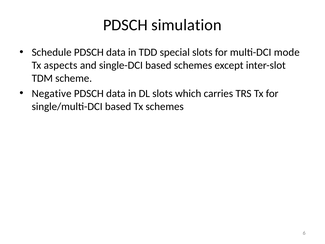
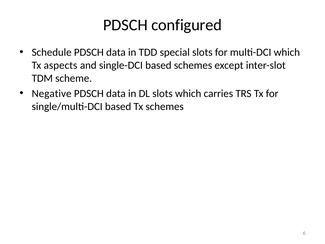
simulation: simulation -> configured
multi-DCI mode: mode -> which
